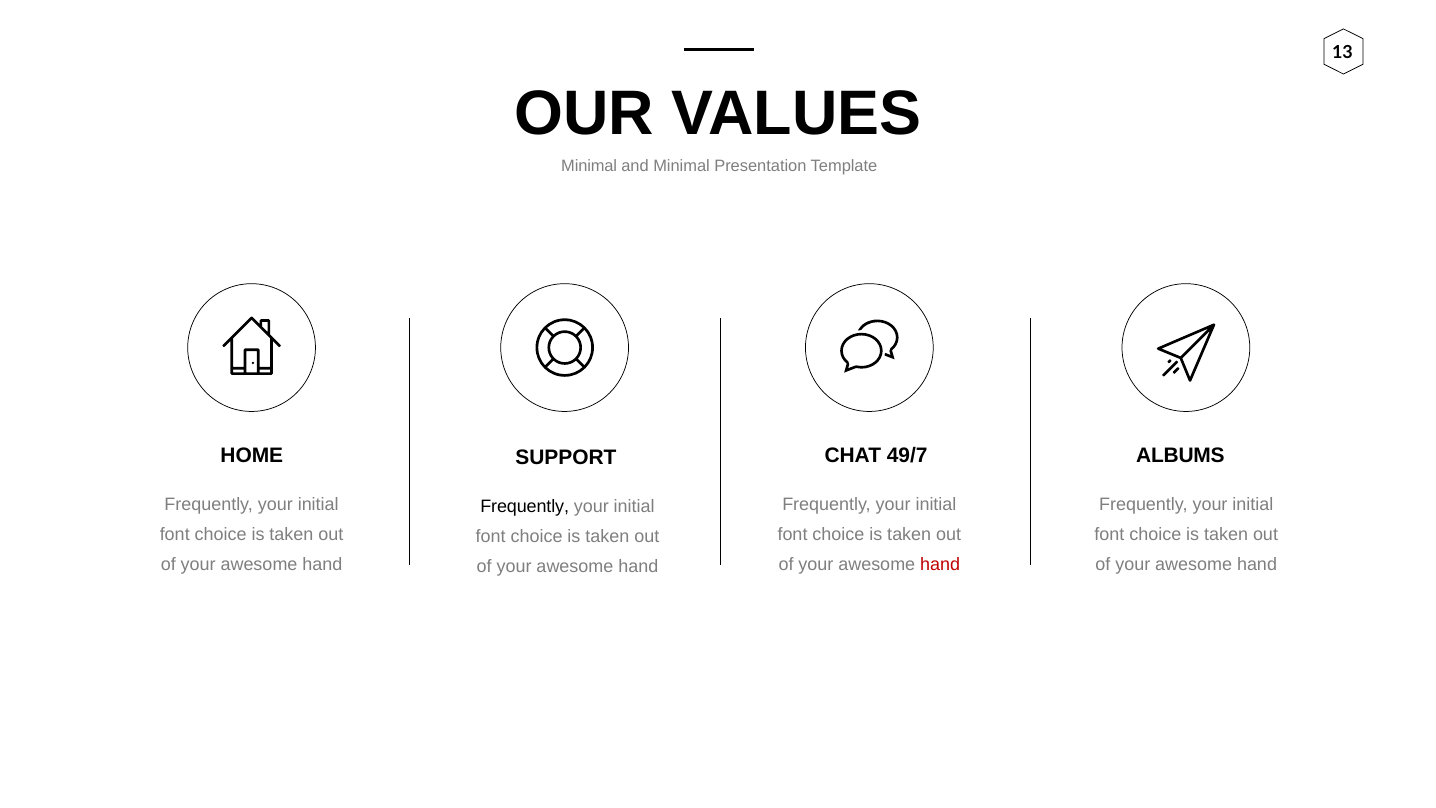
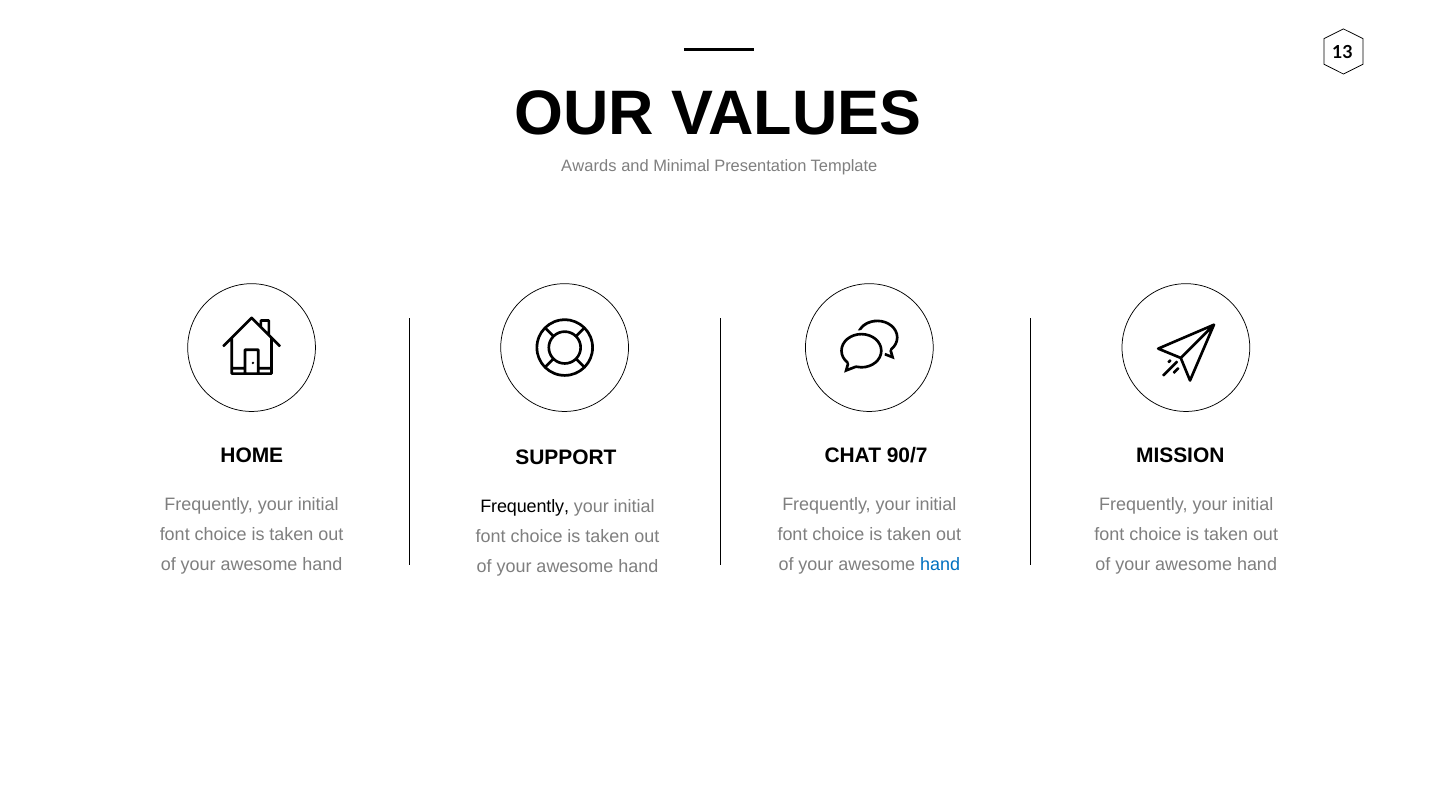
Minimal at (589, 166): Minimal -> Awards
49/7: 49/7 -> 90/7
ALBUMS: ALBUMS -> MISSION
hand at (940, 565) colour: red -> blue
